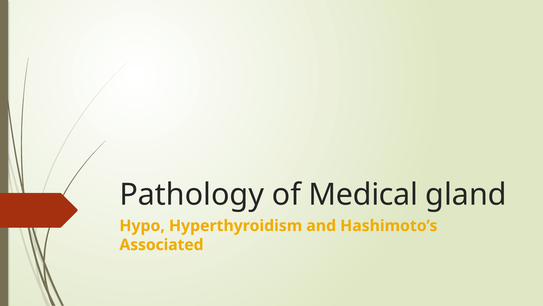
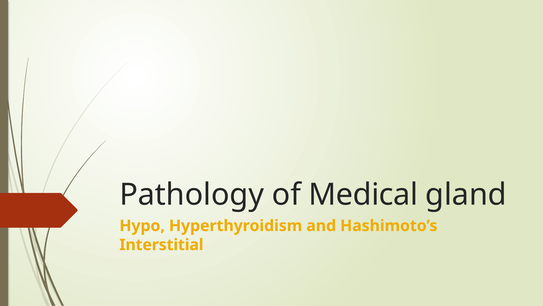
Associated: Associated -> Interstitial
